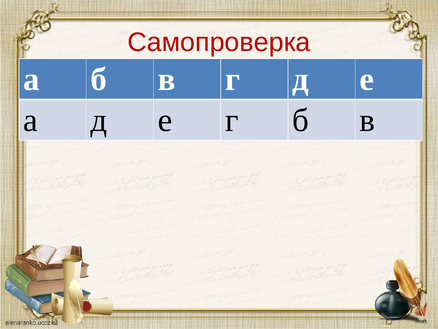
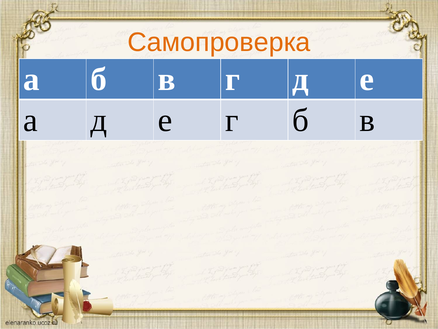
Самопроверка colour: red -> orange
